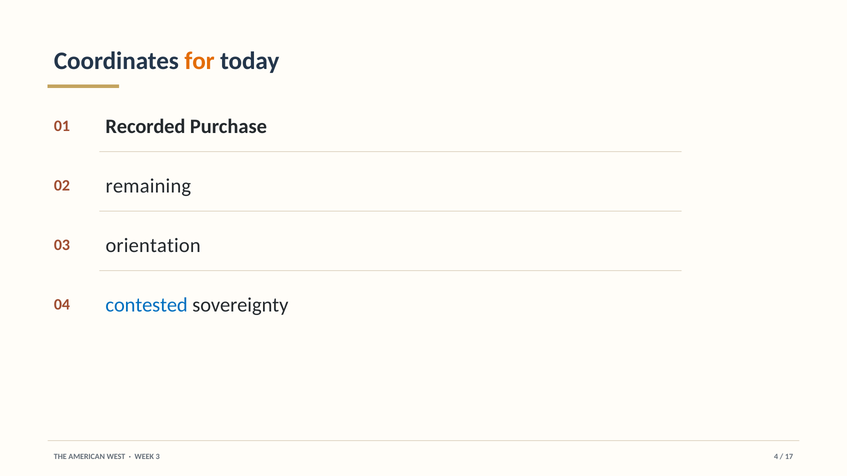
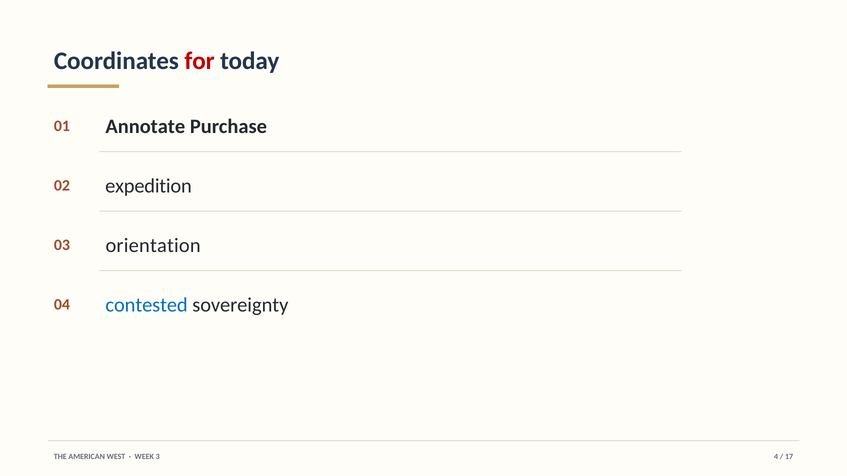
for colour: orange -> red
Recorded: Recorded -> Annotate
remaining: remaining -> expedition
